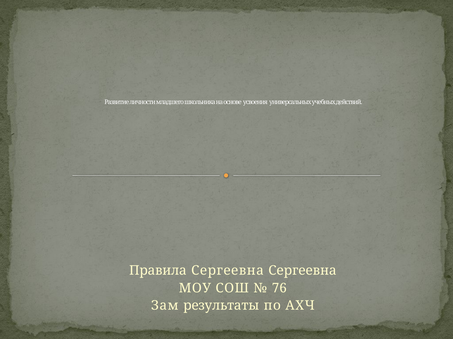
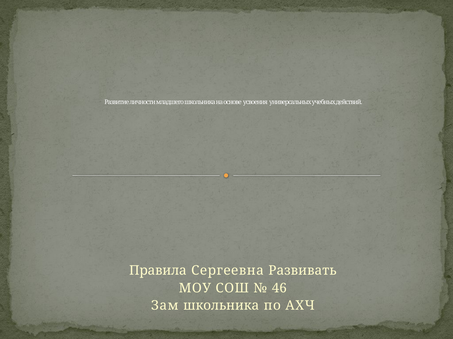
Сергеевна Сергеевна: Сергеевна -> Развивать
76: 76 -> 46
Зам результаты: результаты -> школьника
